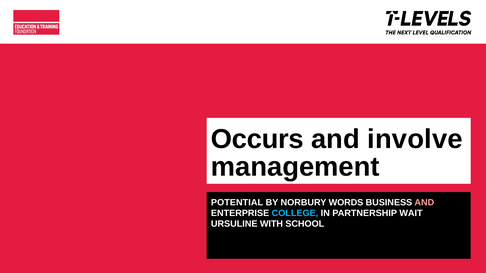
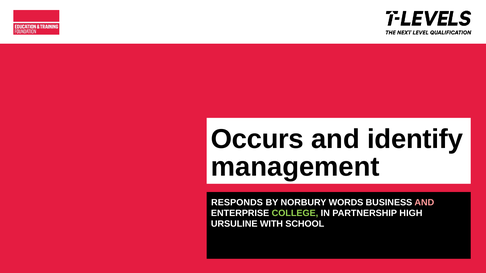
involve: involve -> identify
POTENTIAL: POTENTIAL -> RESPONDS
COLLEGE colour: light blue -> light green
WAIT: WAIT -> HIGH
